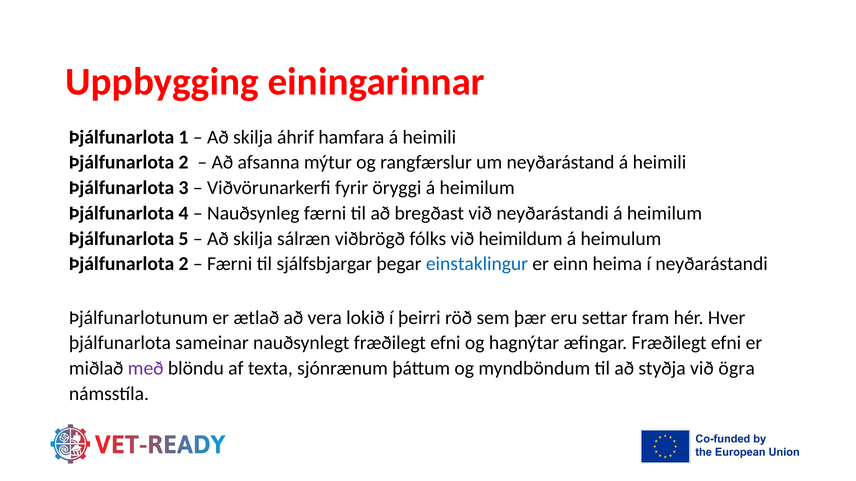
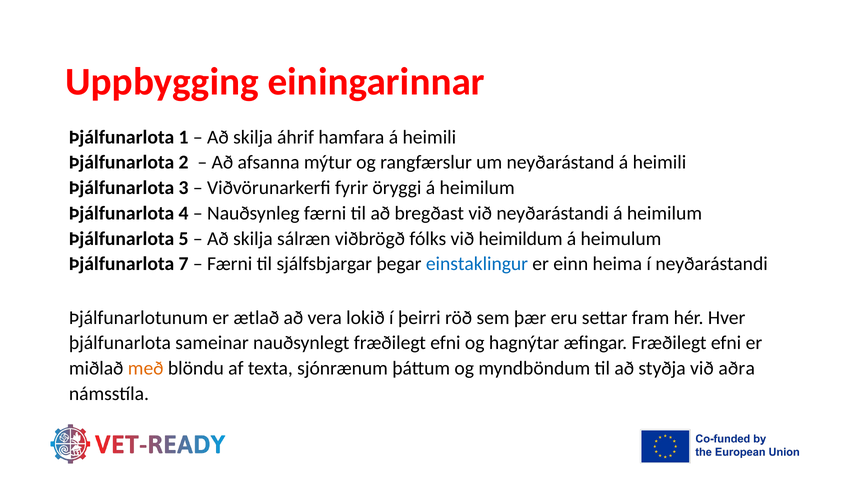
2 at (184, 264): 2 -> 7
með colour: purple -> orange
ögra: ögra -> aðra
